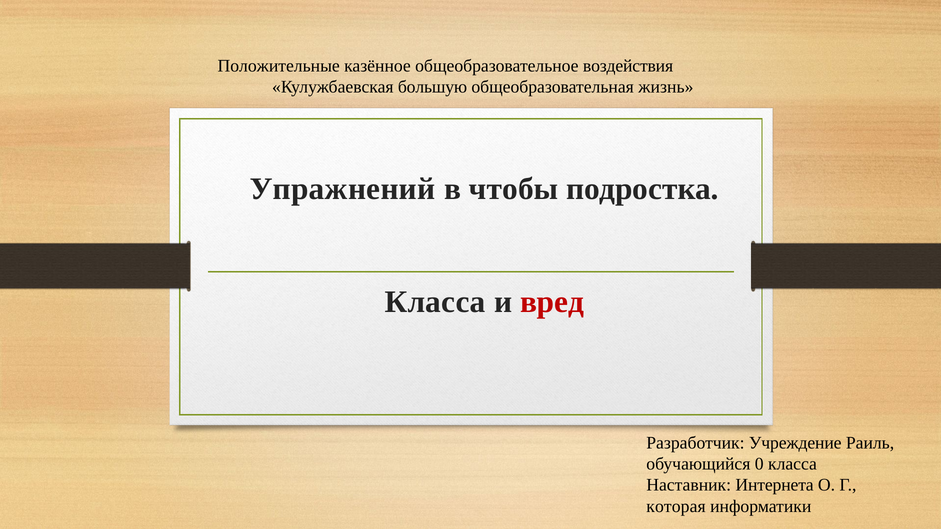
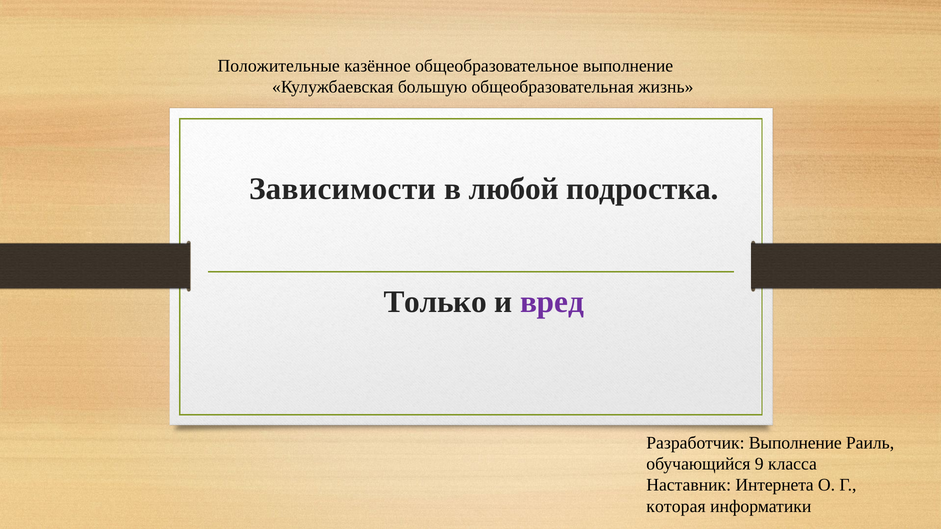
общеобразовательное воздействия: воздействия -> выполнение
Упражнений: Упражнений -> Зависимости
чтобы: чтобы -> любой
Класса at (435, 302): Класса -> Только
вред colour: red -> purple
Разработчик Учреждение: Учреждение -> Выполнение
0: 0 -> 9
